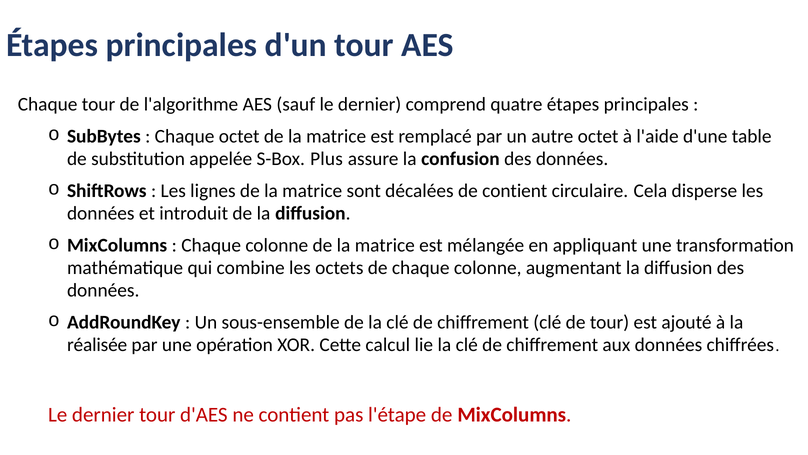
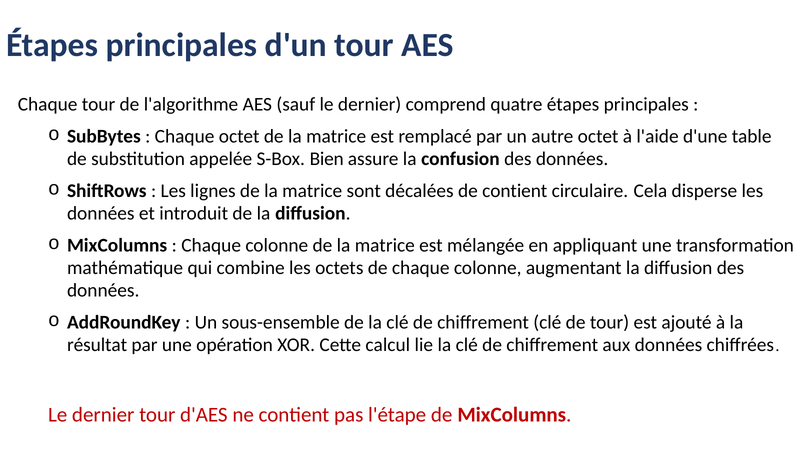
Plus: Plus -> Bien
réalisée: réalisée -> résultat
